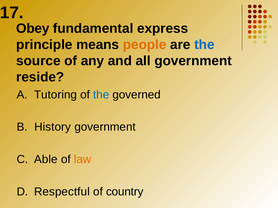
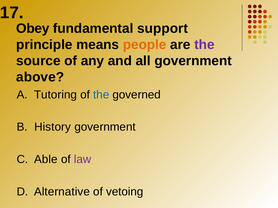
express: express -> support
the at (204, 45) colour: blue -> purple
reside: reside -> above
law colour: orange -> purple
Respectful: Respectful -> Alternative
country: country -> vetoing
